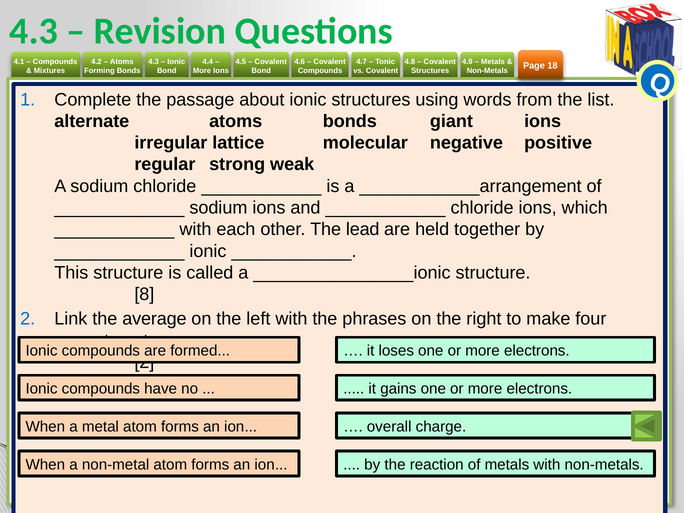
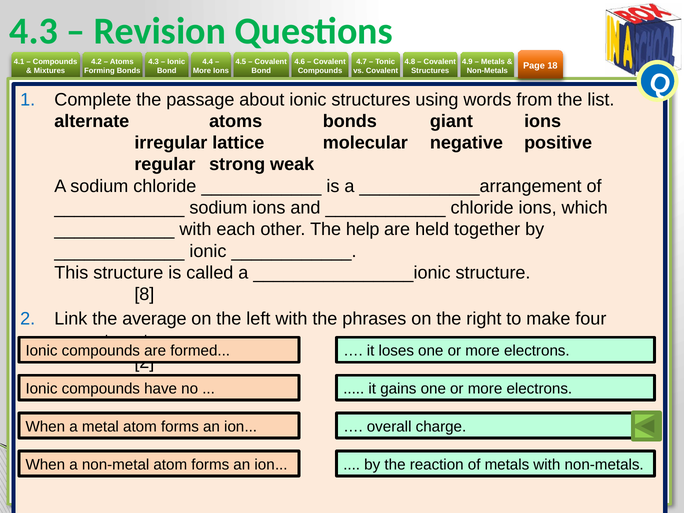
lead: lead -> help
